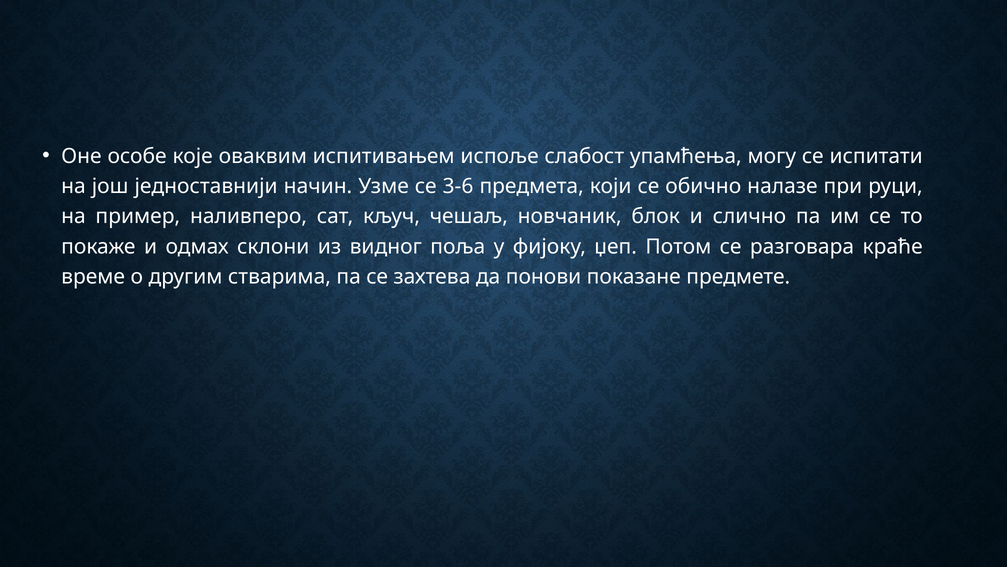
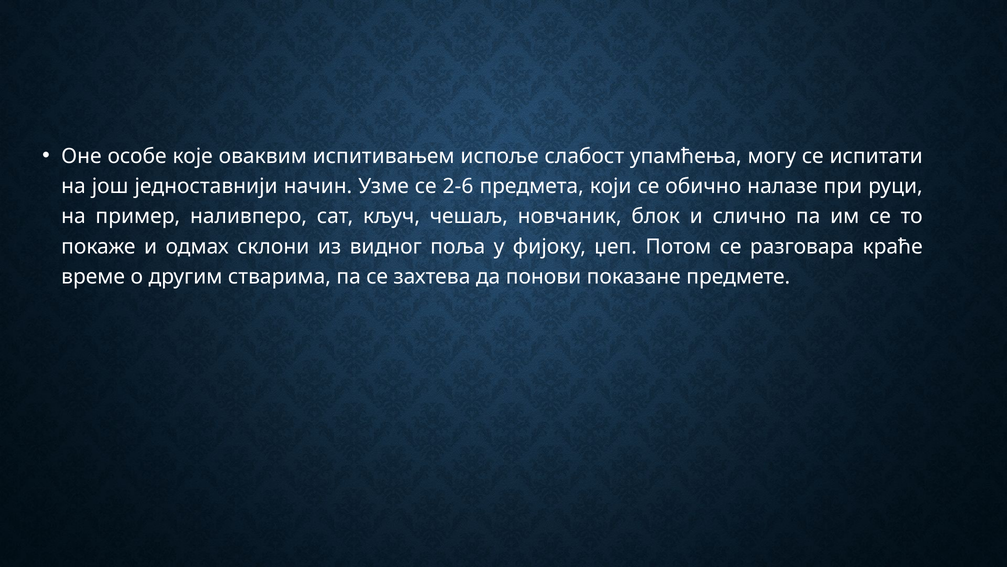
3-6: 3-6 -> 2-6
